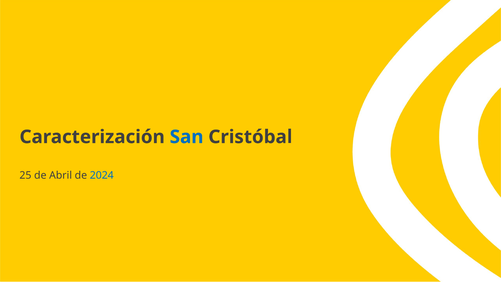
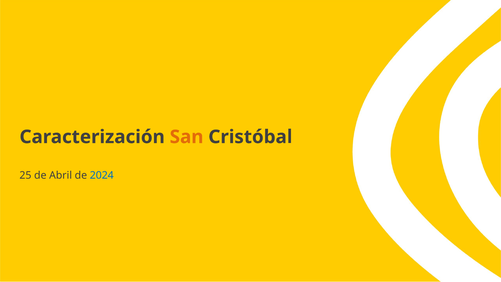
San colour: blue -> orange
